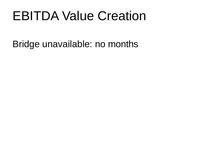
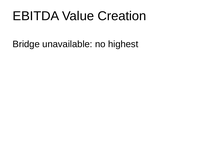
months: months -> highest
